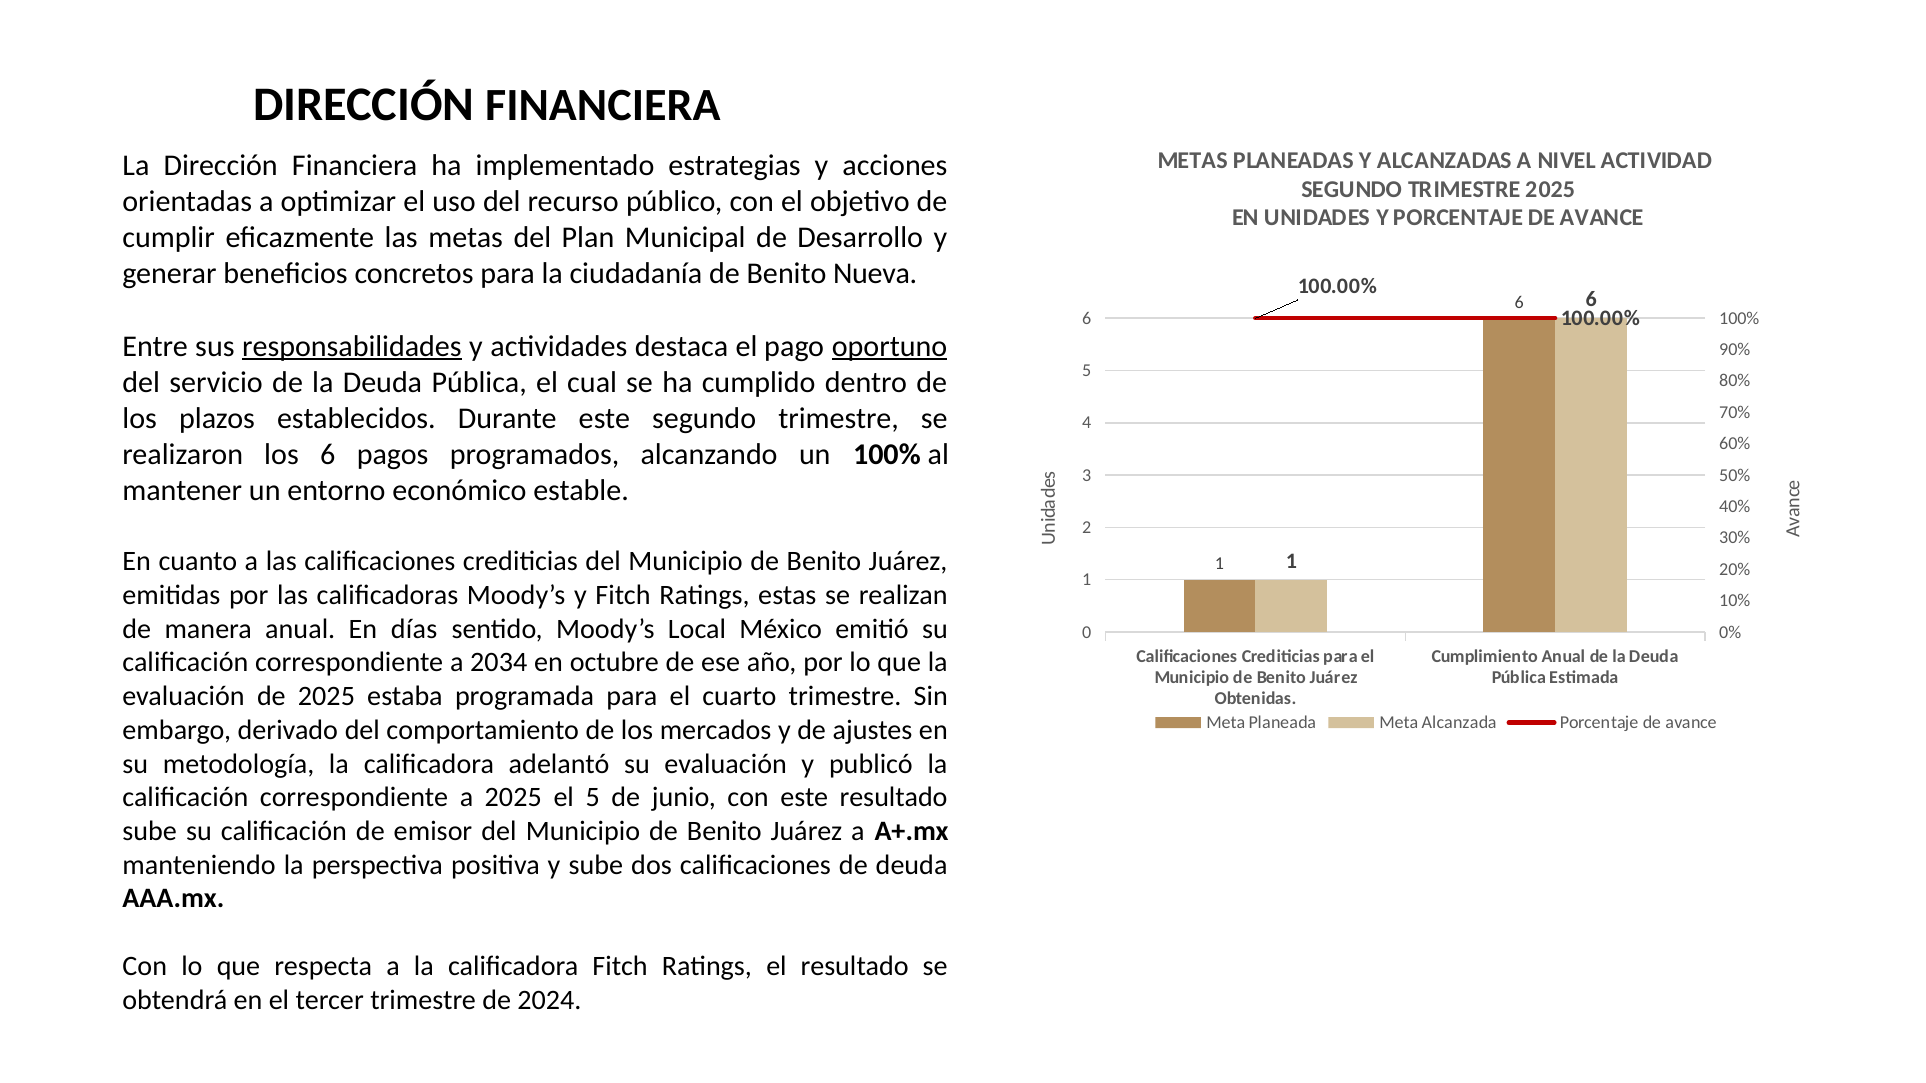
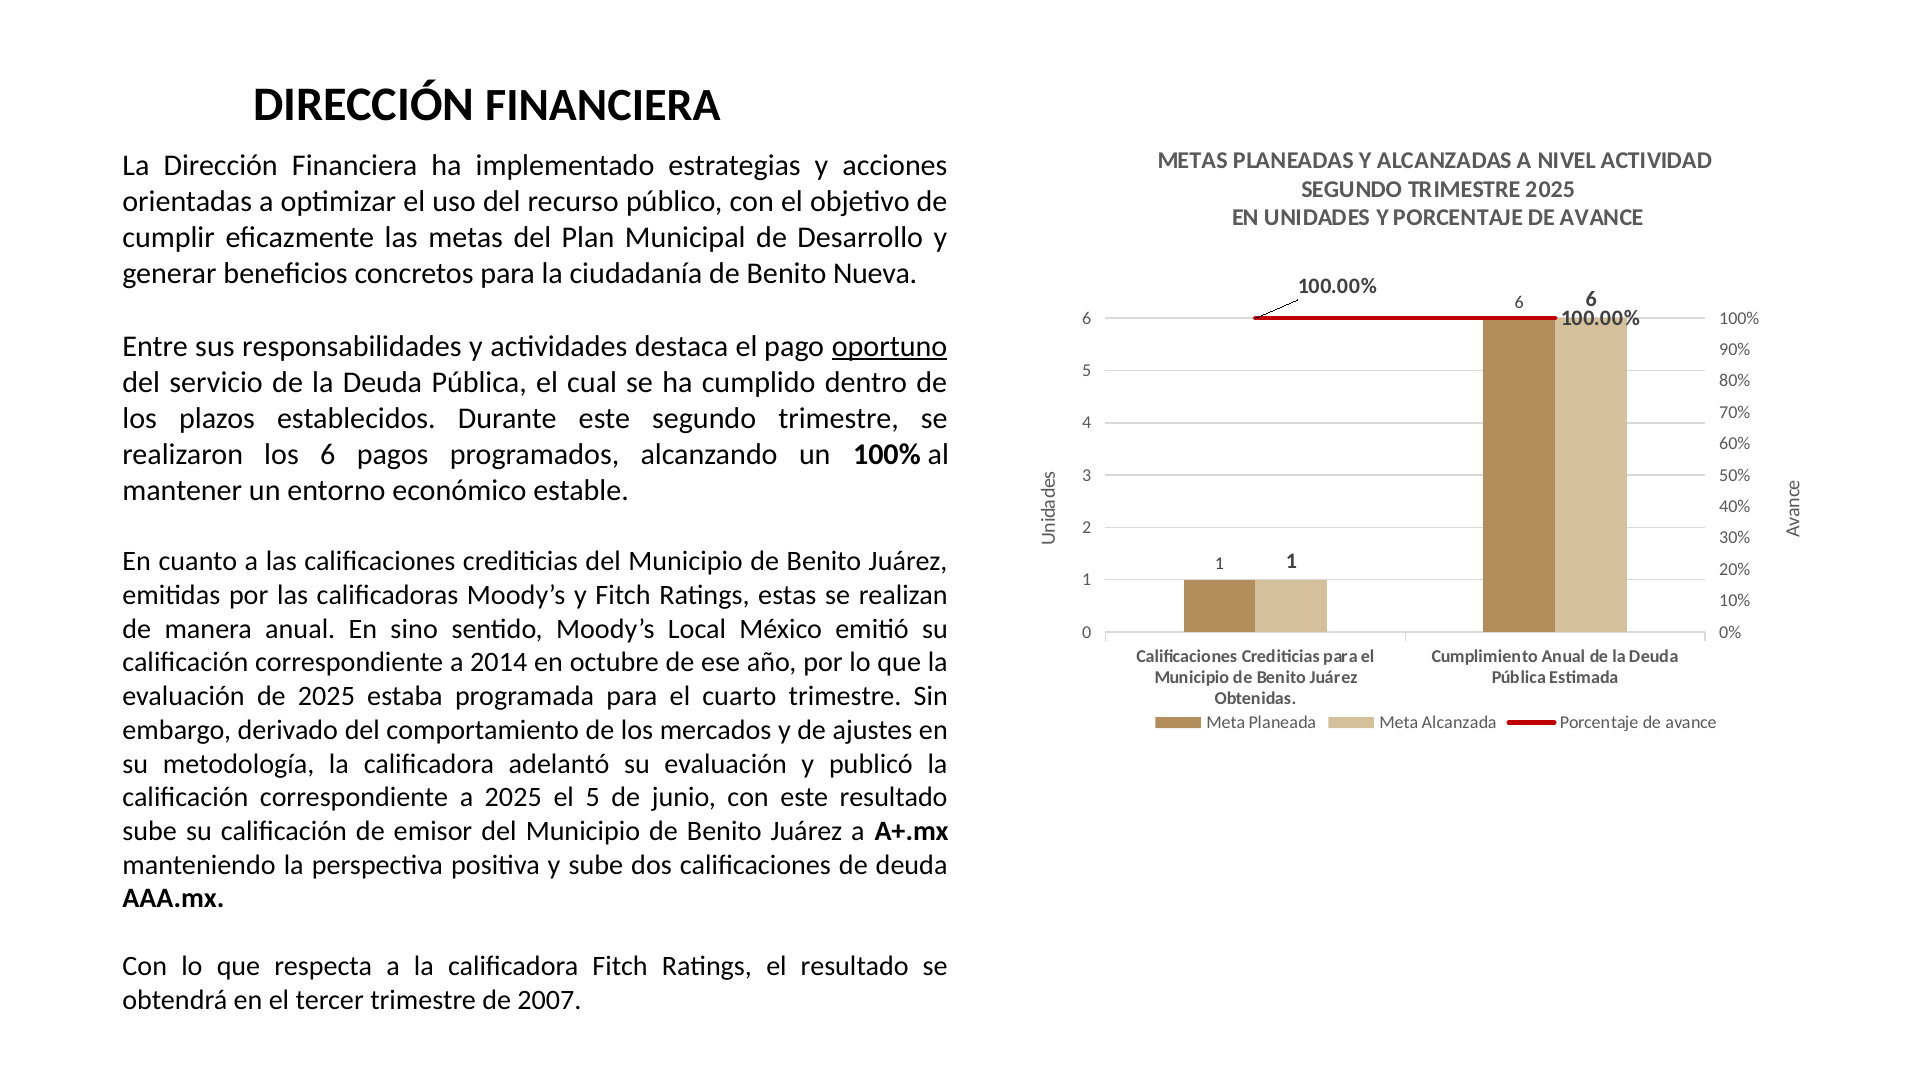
responsabilidades underline: present -> none
días: días -> sino
2034: 2034 -> 2014
2024: 2024 -> 2007
